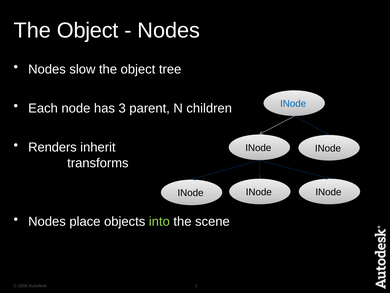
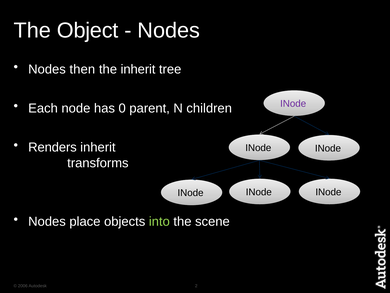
slow: slow -> then
object at (138, 69): object -> inherit
INode at (293, 103) colour: blue -> purple
3: 3 -> 0
